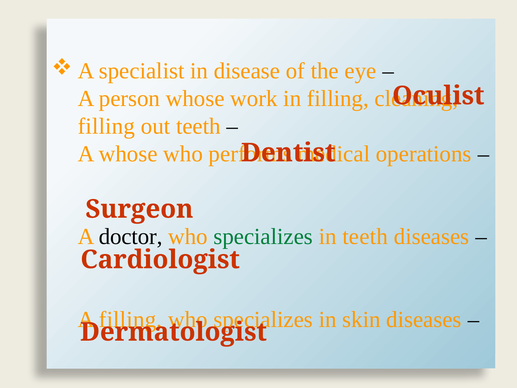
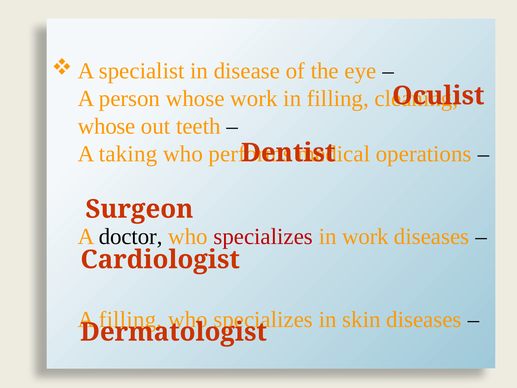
filling at (106, 126): filling -> whose
A whose: whose -> taking
specializes at (263, 236) colour: green -> red
in teeth: teeth -> work
